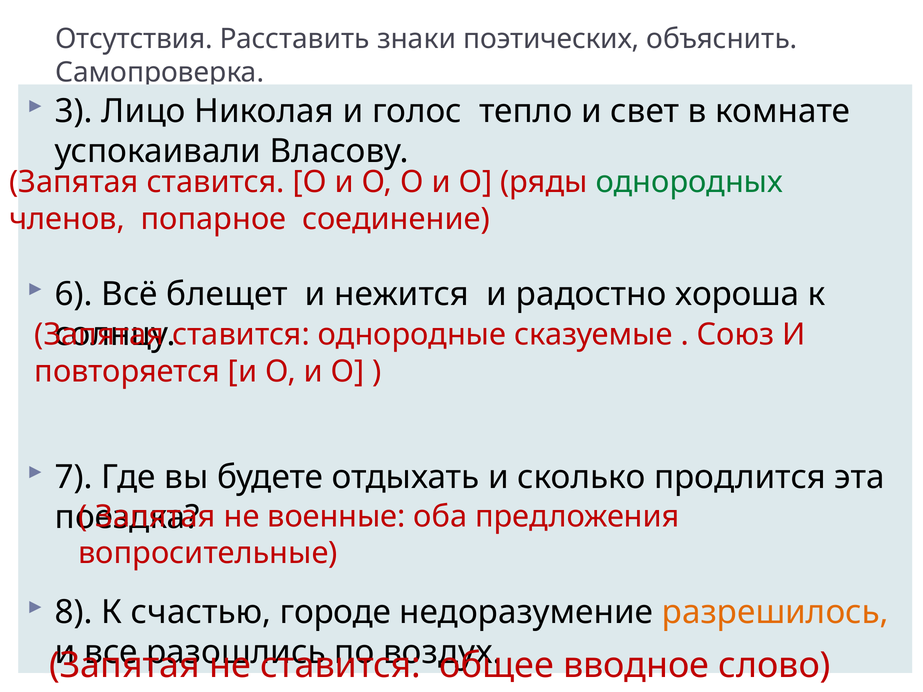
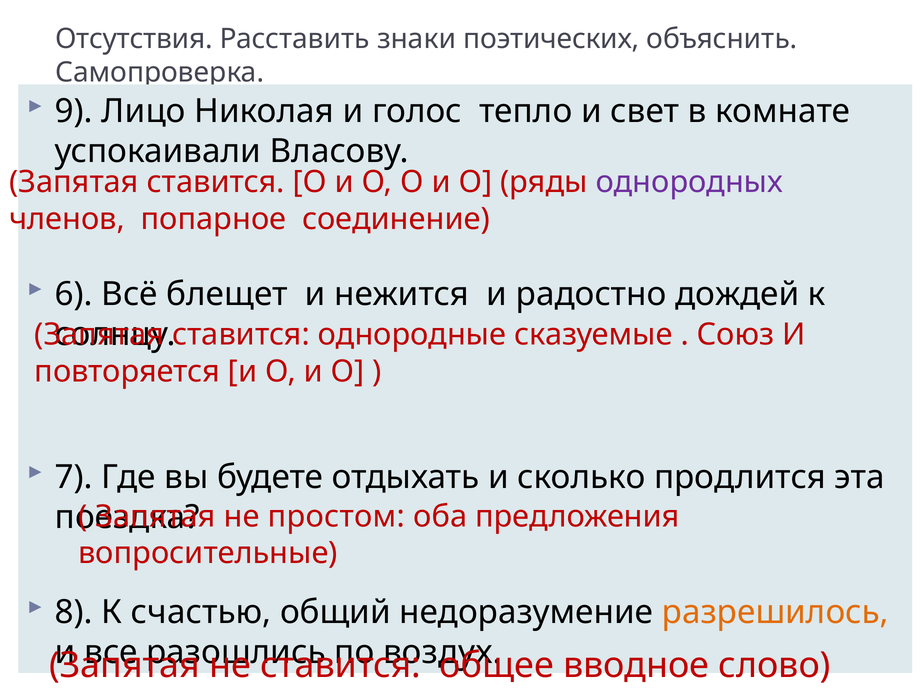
3: 3 -> 9
однородных colour: green -> purple
хороша: хороша -> дождей
военные: военные -> простом
городе: городе -> общий
